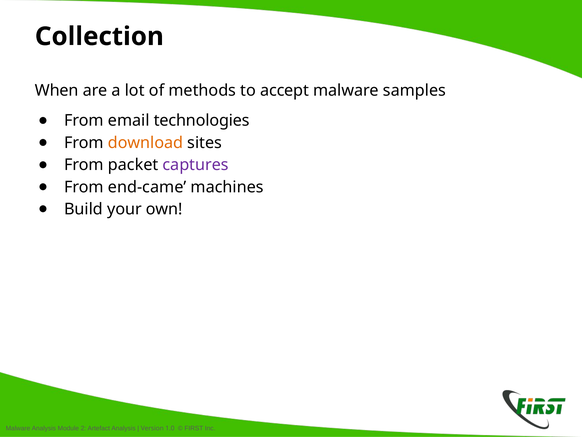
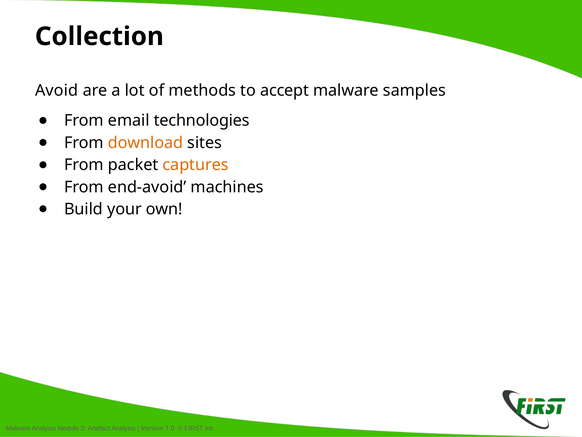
When: When -> Avoid
captures colour: purple -> orange
end-came: end-came -> end-avoid
